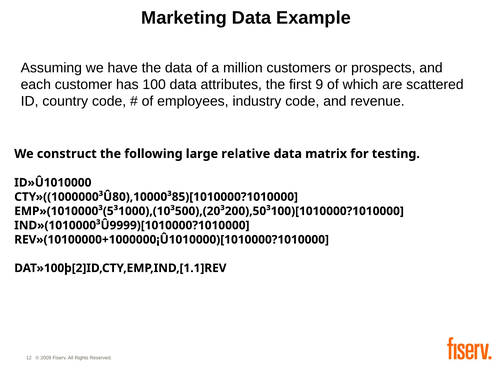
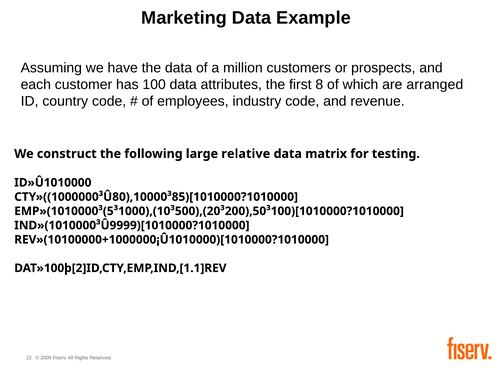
9: 9 -> 8
scattered: scattered -> arranged
